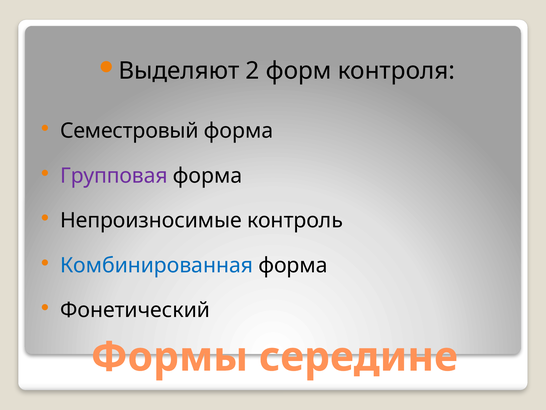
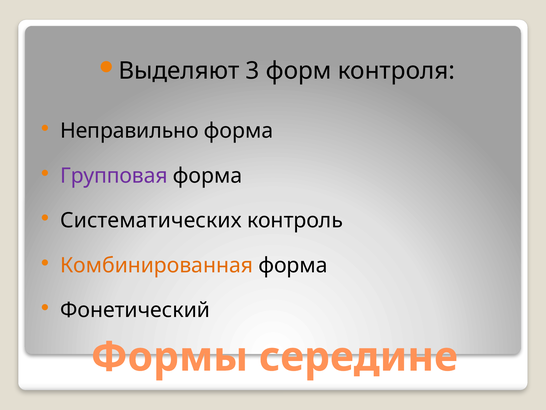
2: 2 -> 3
Семестровый: Семестровый -> Неправильно
Непроизносимые: Непроизносимые -> Систематических
Комбинированная colour: blue -> orange
